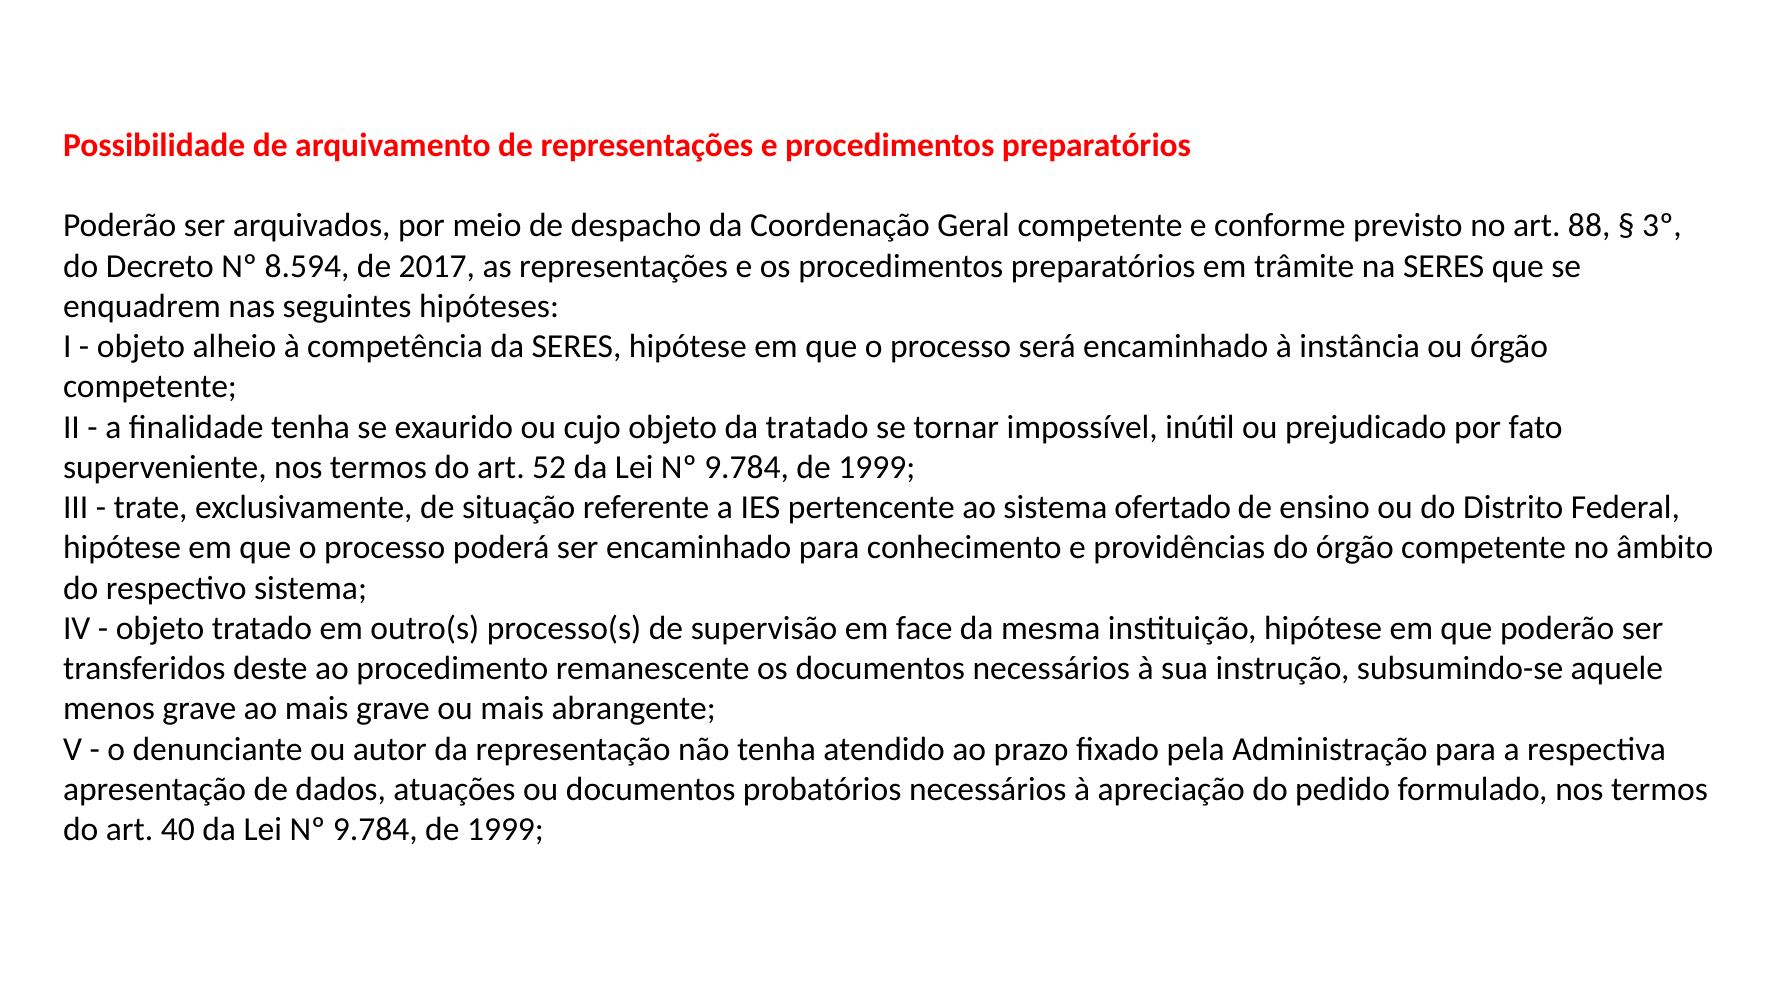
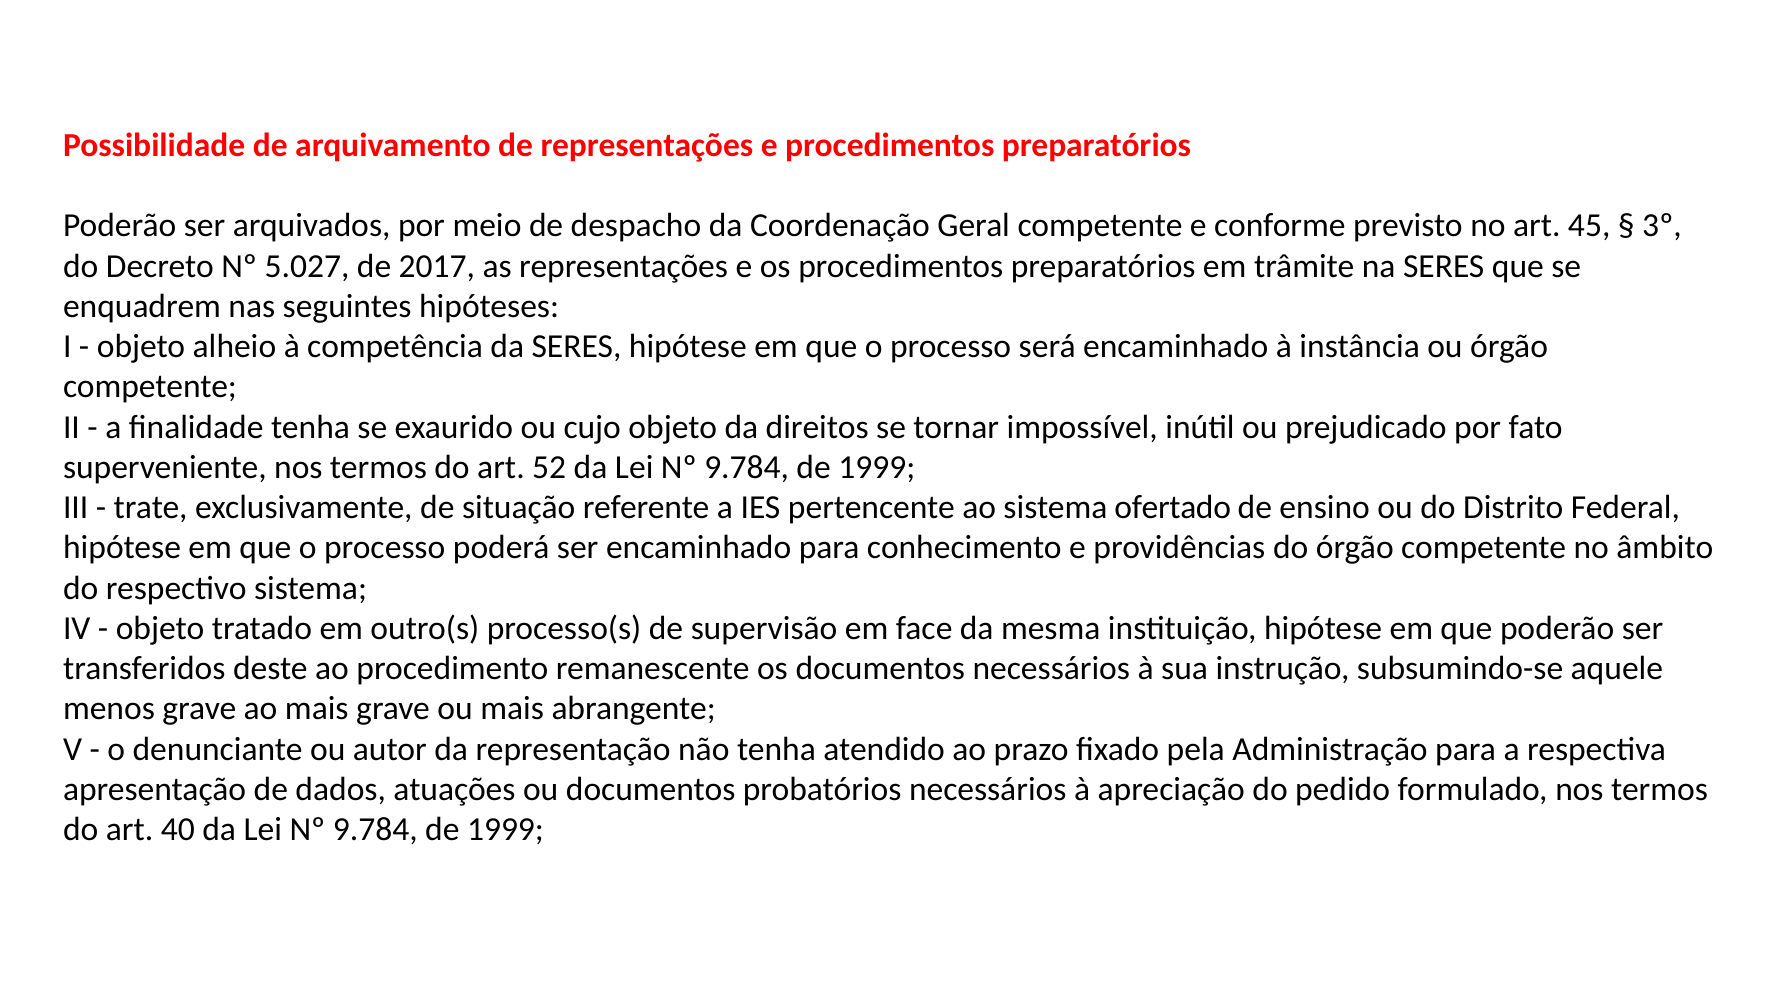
88: 88 -> 45
8.594: 8.594 -> 5.027
da tratado: tratado -> direitos
